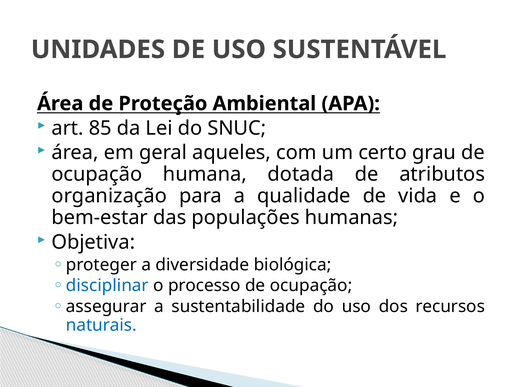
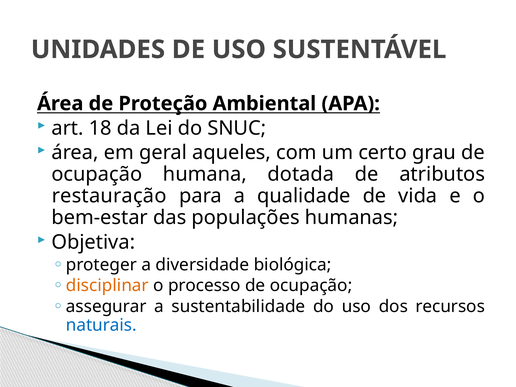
85: 85 -> 18
organização: organização -> restauração
disciplinar colour: blue -> orange
